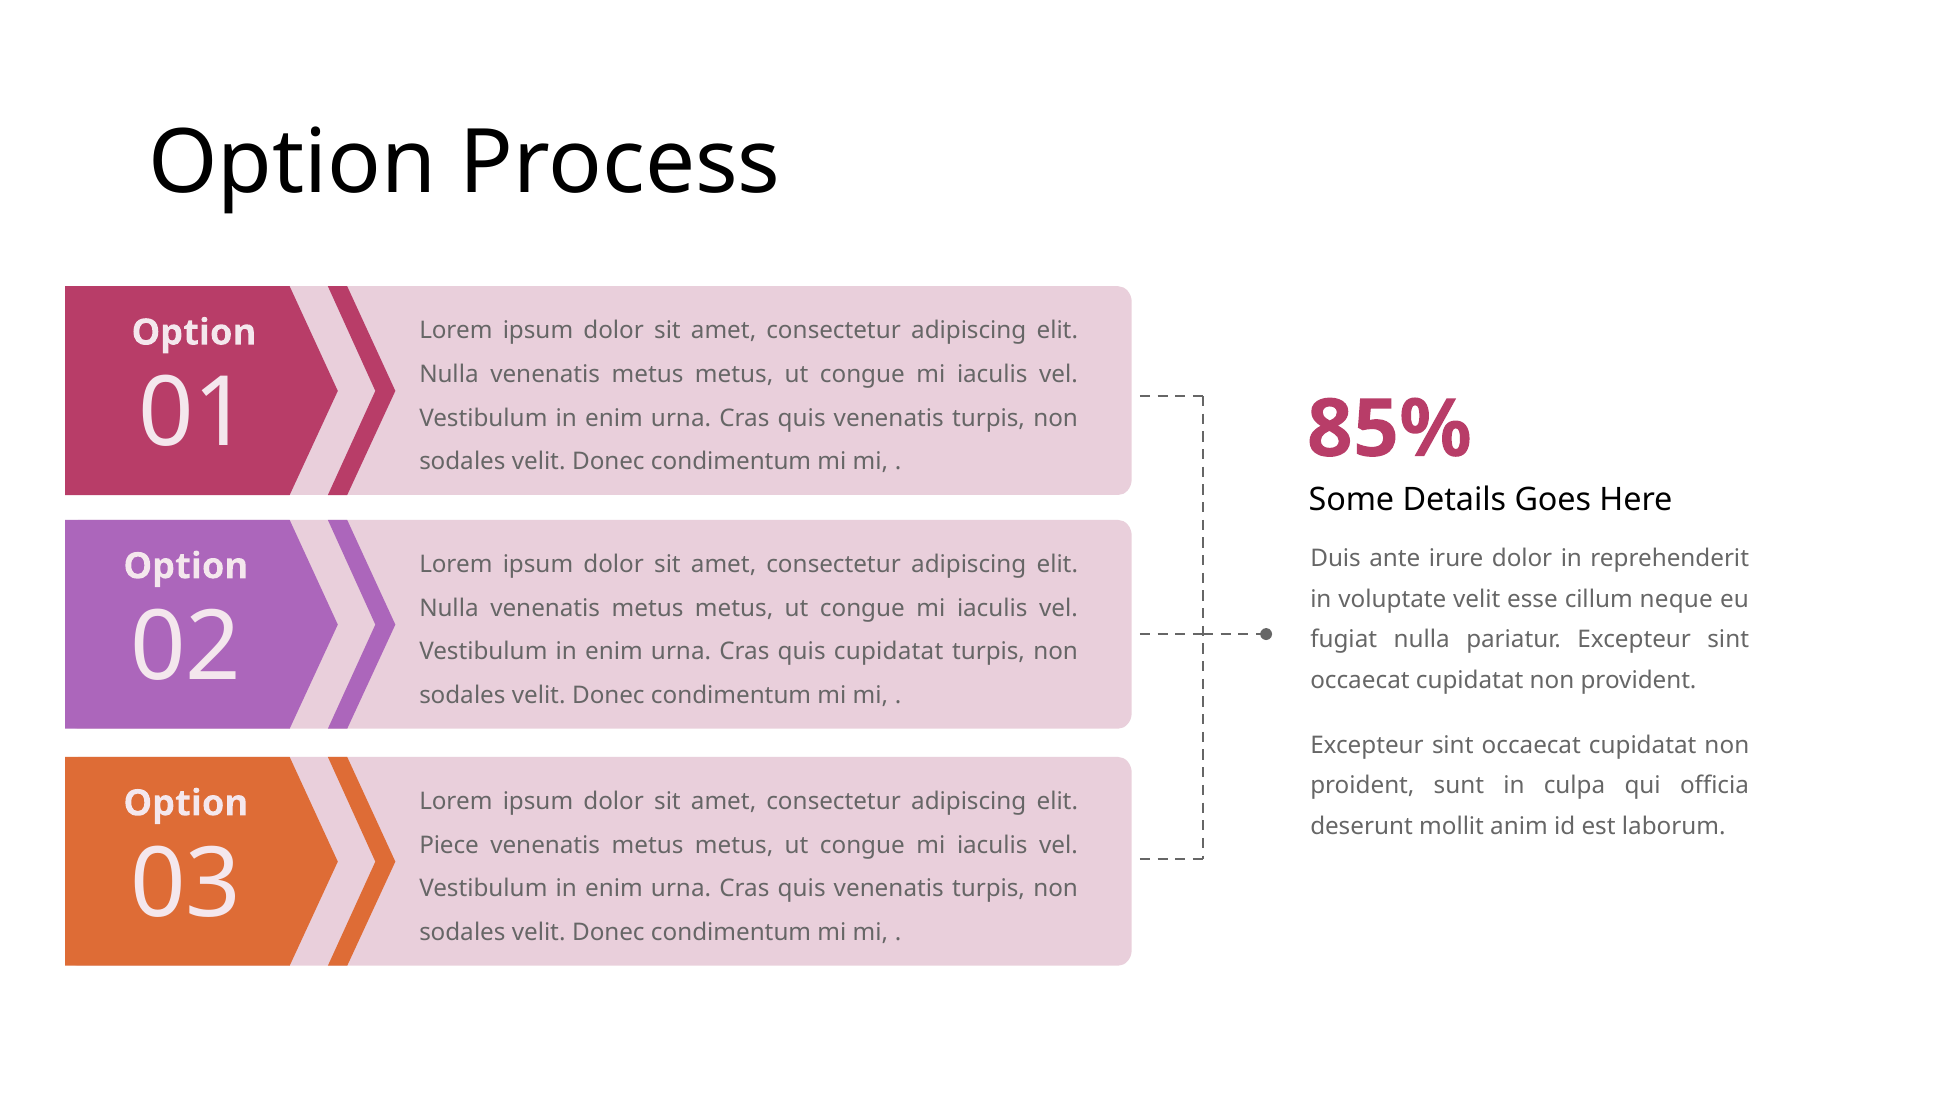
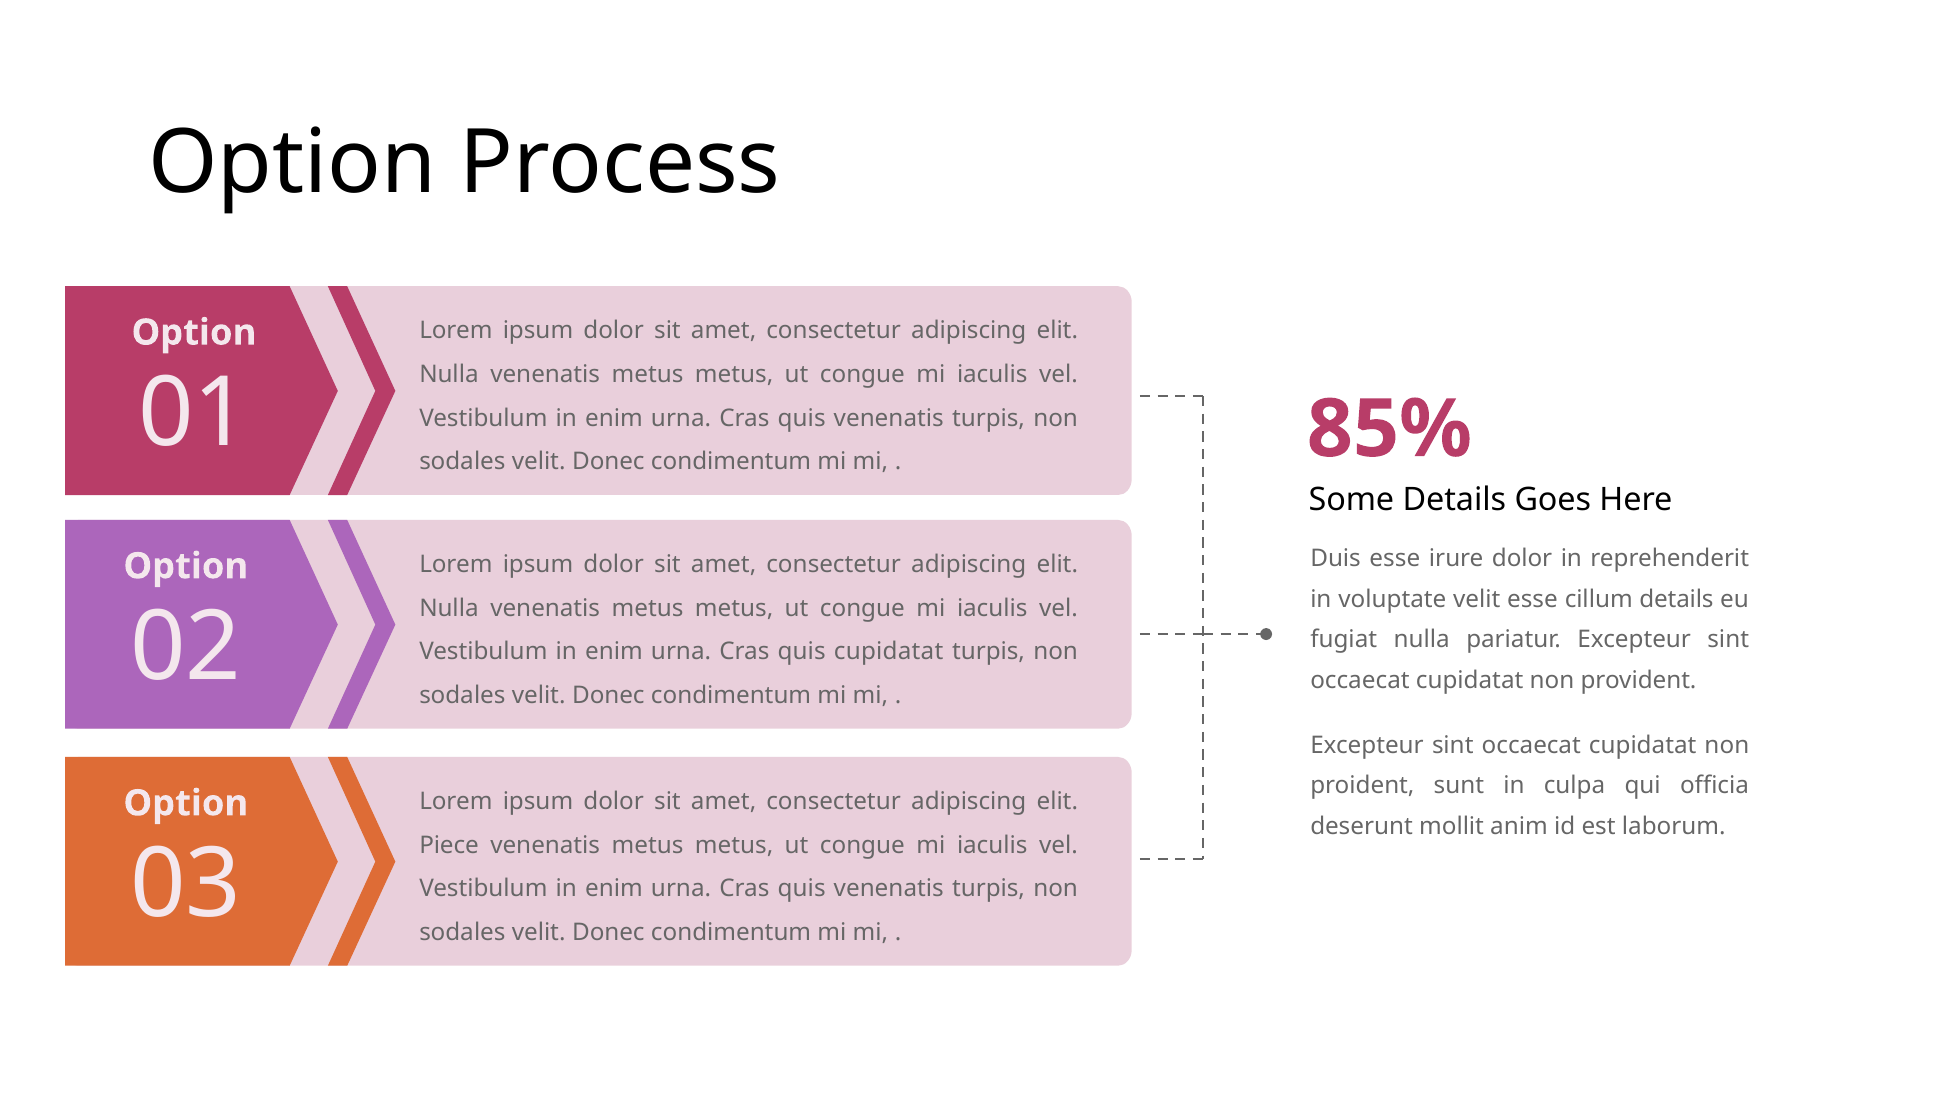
Duis ante: ante -> esse
cillum neque: neque -> details
